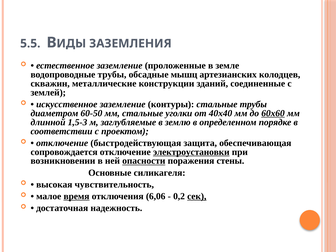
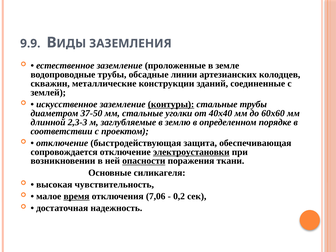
5.5: 5.5 -> 9.9
мышц: мышц -> линии
контуры underline: none -> present
60-50: 60-50 -> 37-50
60х60 underline: present -> none
1,5-3: 1,5-3 -> 2,3-3
стены: стены -> ткани
6,06: 6,06 -> 7,06
сек underline: present -> none
